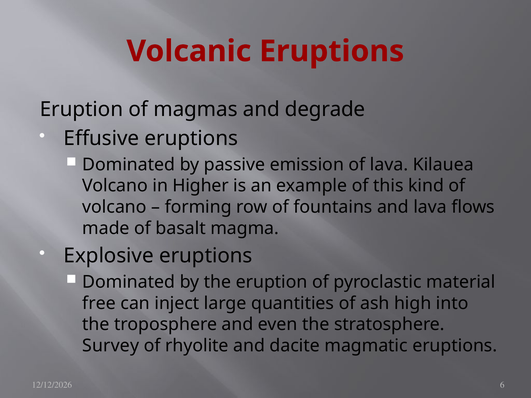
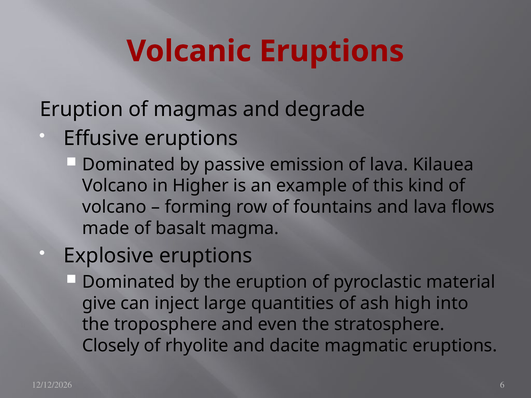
free: free -> give
Survey: Survey -> Closely
